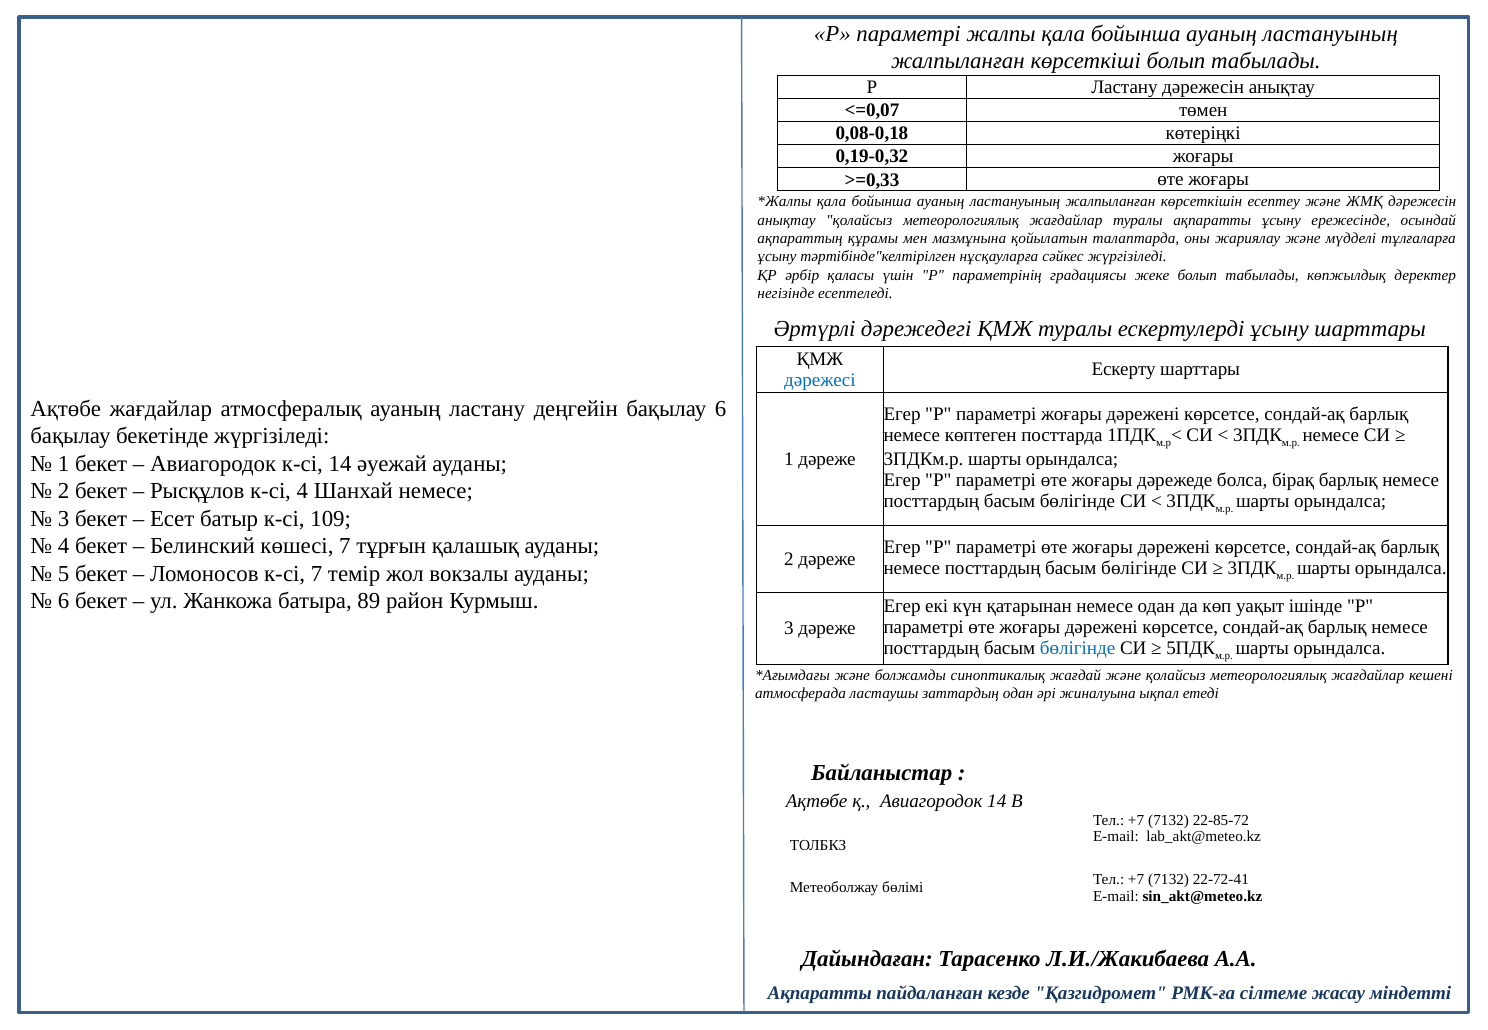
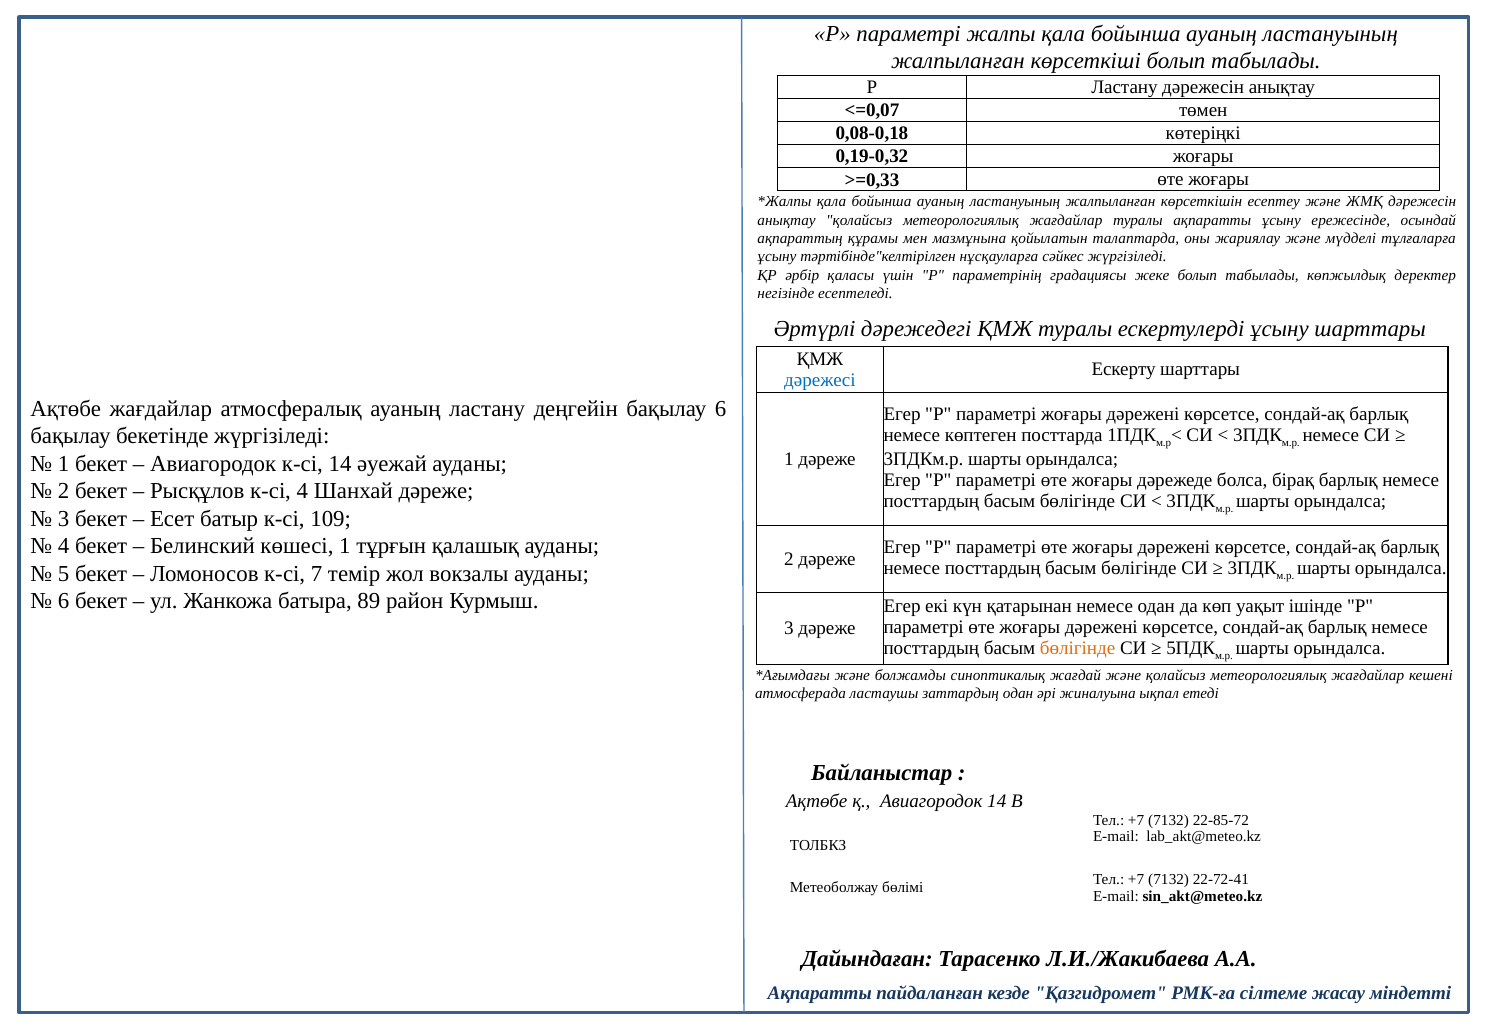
Шанхай немесе: немесе -> дәреже
көшесі 7: 7 -> 1
бөлігінде at (1078, 648) colour: blue -> orange
